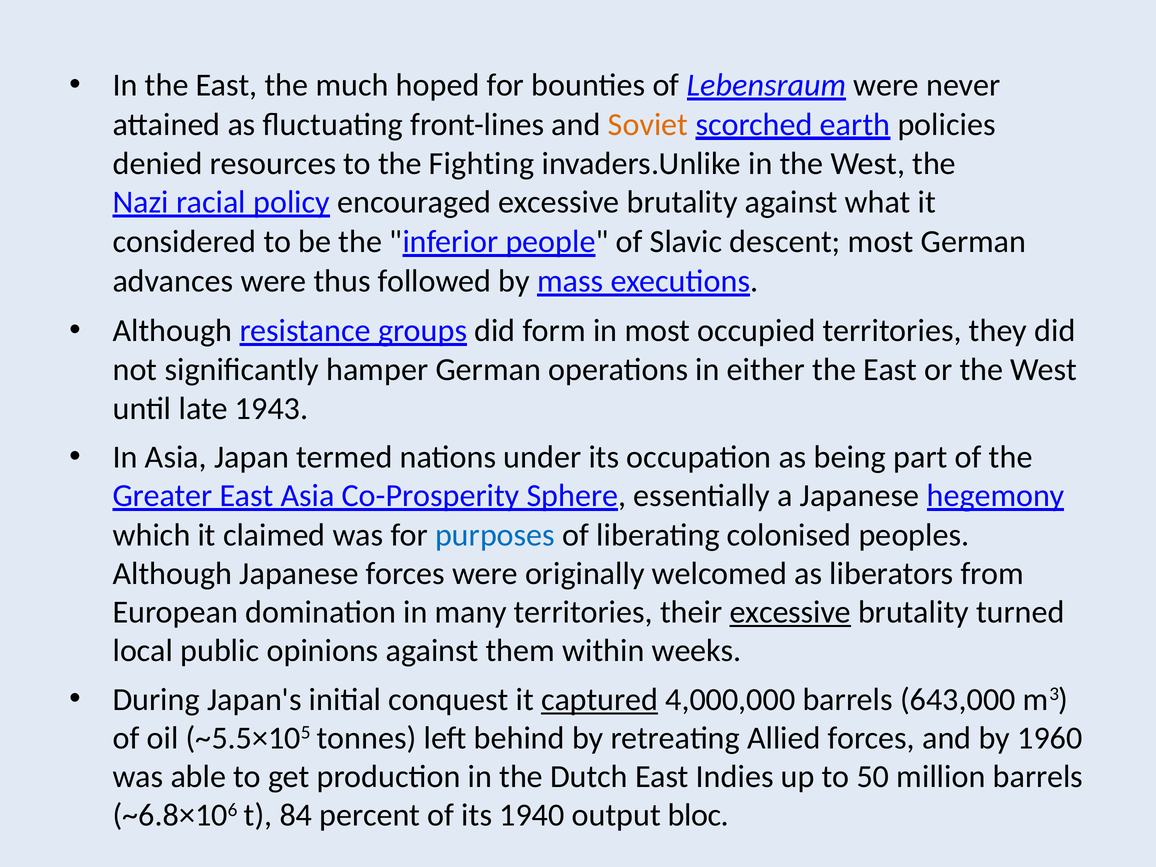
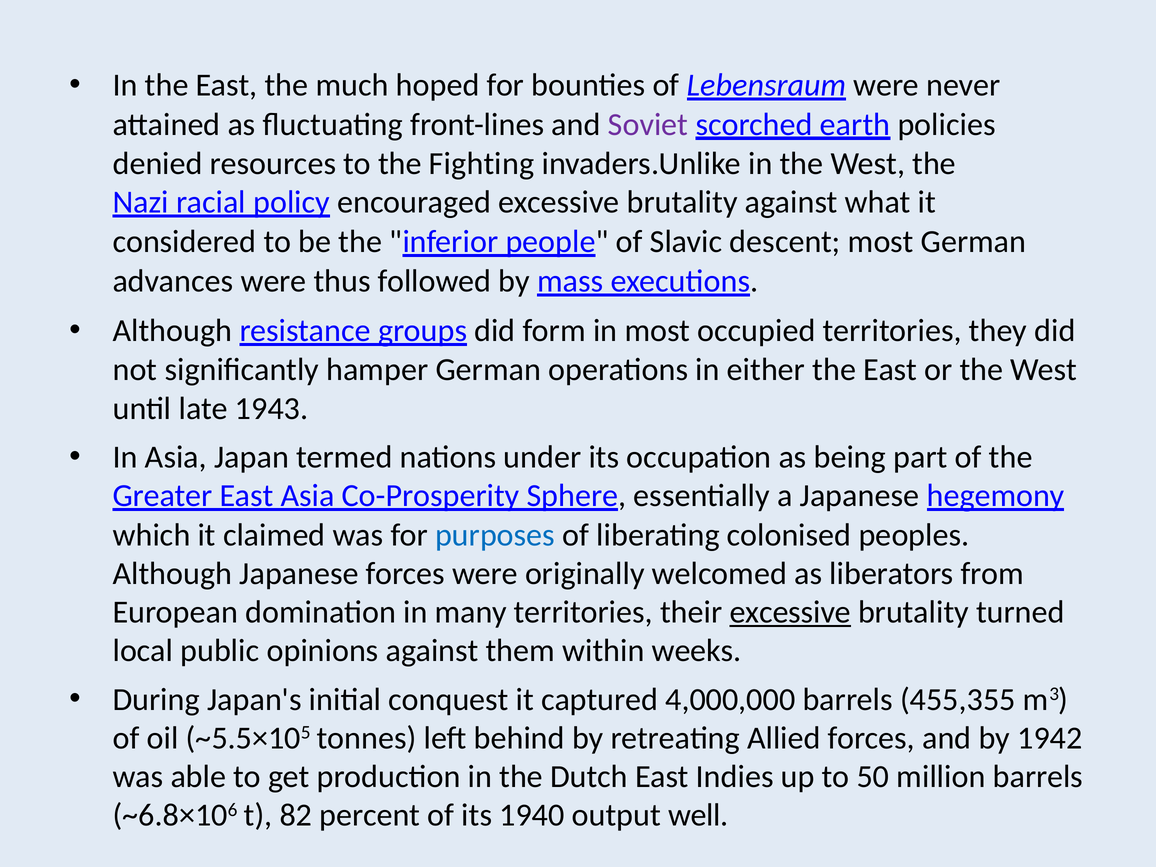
Soviet colour: orange -> purple
captured underline: present -> none
643,000: 643,000 -> 455,355
1960: 1960 -> 1942
84: 84 -> 82
bloc: bloc -> well
